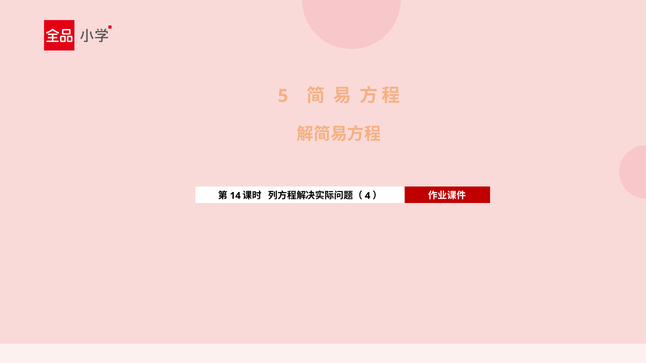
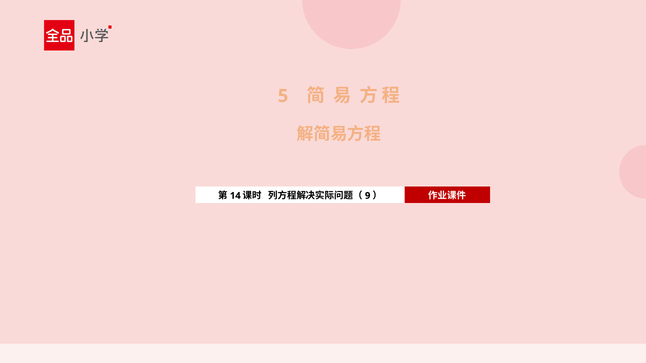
4: 4 -> 9
